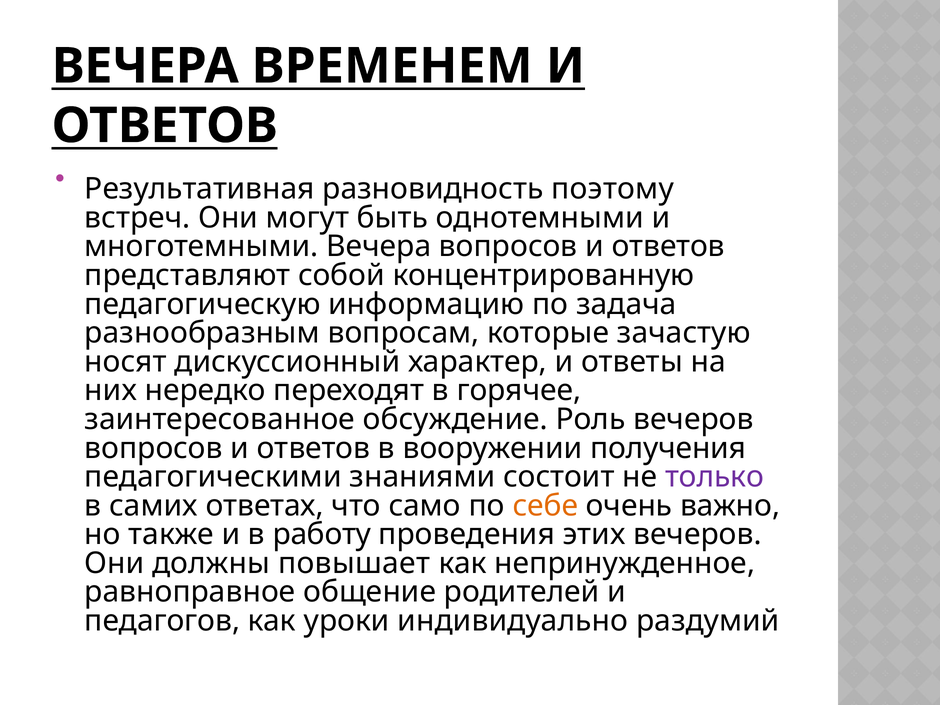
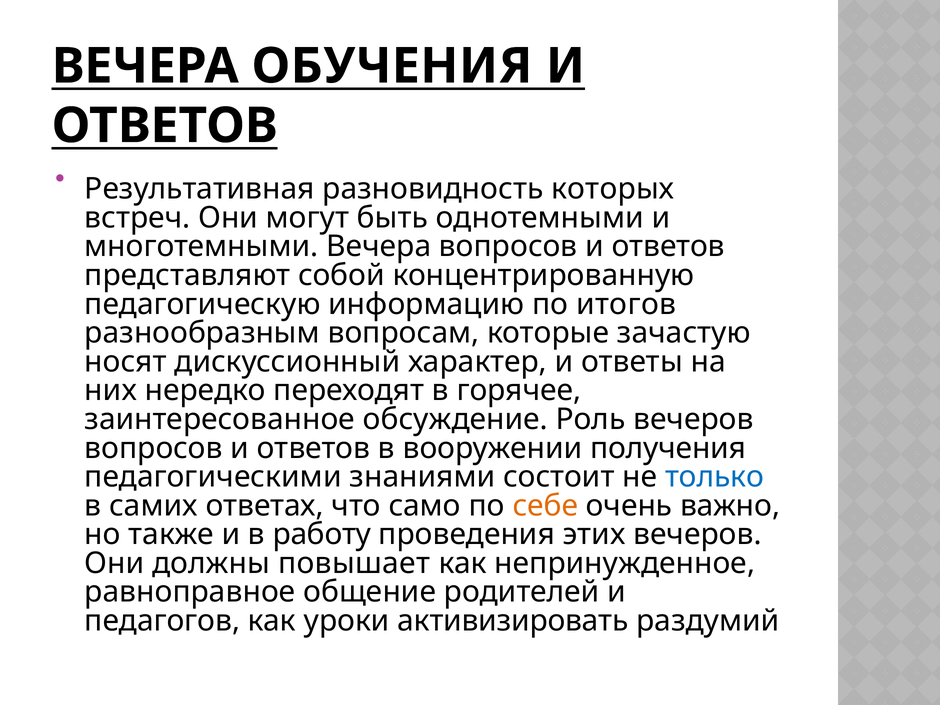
ВРЕМЕНЕМ: ВРЕМЕНЕМ -> ОБУЧЕНИЯ
поэтому: поэтому -> которых
задача: задача -> итогов
только colour: purple -> blue
индивидуально: индивидуально -> активизировать
